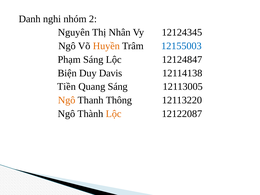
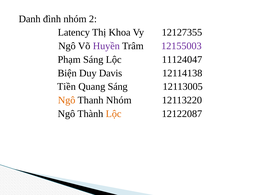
nghi: nghi -> đình
Nguyên: Nguyên -> Latency
Nhân: Nhân -> Khoa
12124345: 12124345 -> 12127355
Huyền colour: orange -> purple
12155003 colour: blue -> purple
12124847: 12124847 -> 11124047
Thanh Thông: Thông -> Nhóm
